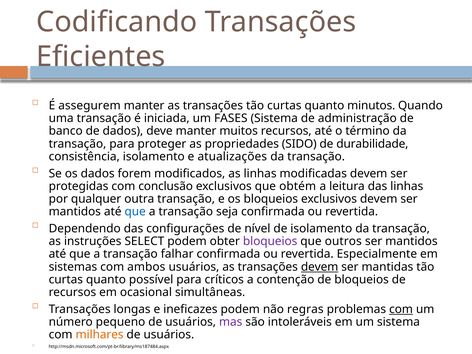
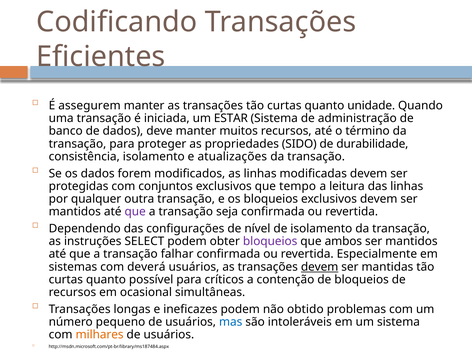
minutos: minutos -> unidade
FASES: FASES -> ESTAR
conclusão: conclusão -> conjuntos
obtém: obtém -> tempo
que at (135, 212) colour: blue -> purple
outros: outros -> ambos
ambos: ambos -> deverá
regras: regras -> obtido
com at (401, 309) underline: present -> none
mas colour: purple -> blue
